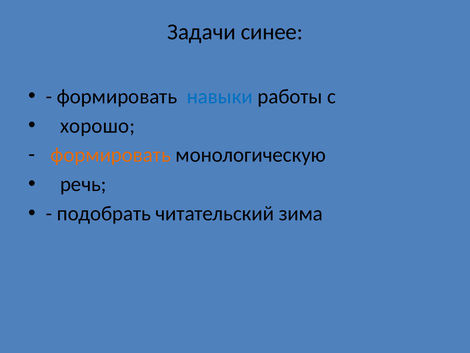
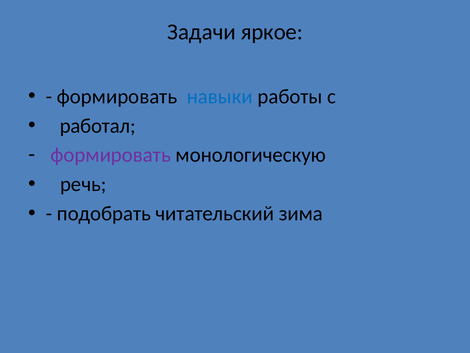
синее: синее -> яркое
хорошо: хорошо -> работал
формировать at (111, 155) colour: orange -> purple
